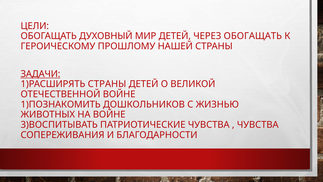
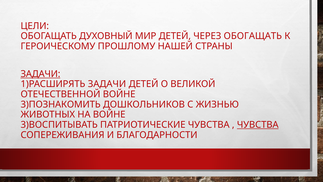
1)РАСШИРЯТЬ СТРАНЫ: СТРАНЫ -> ЗАДАЧИ
1)ПОЗНАКОМИТЬ: 1)ПОЗНАКОМИТЬ -> 3)ПОЗНАКОМИТЬ
ЧУВСТВА at (258, 125) underline: none -> present
